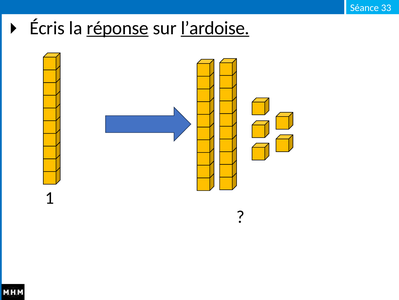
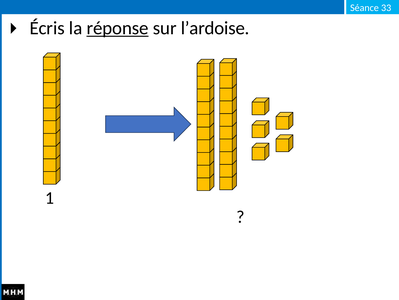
l’ardoise underline: present -> none
